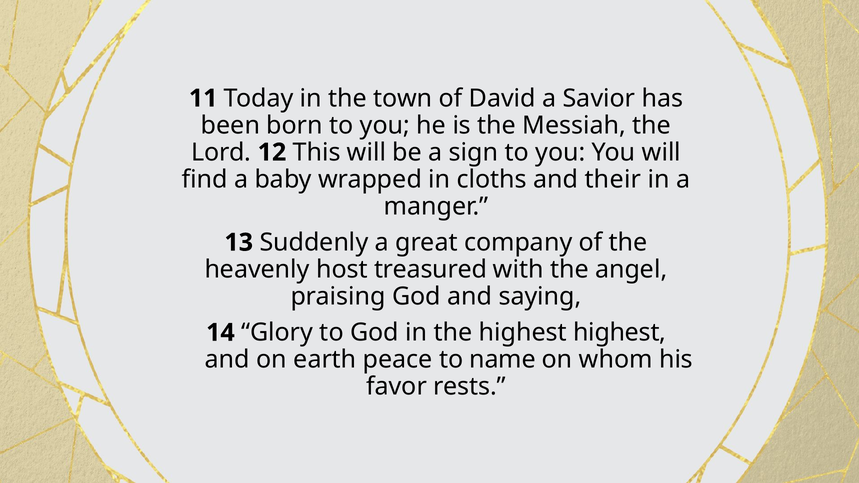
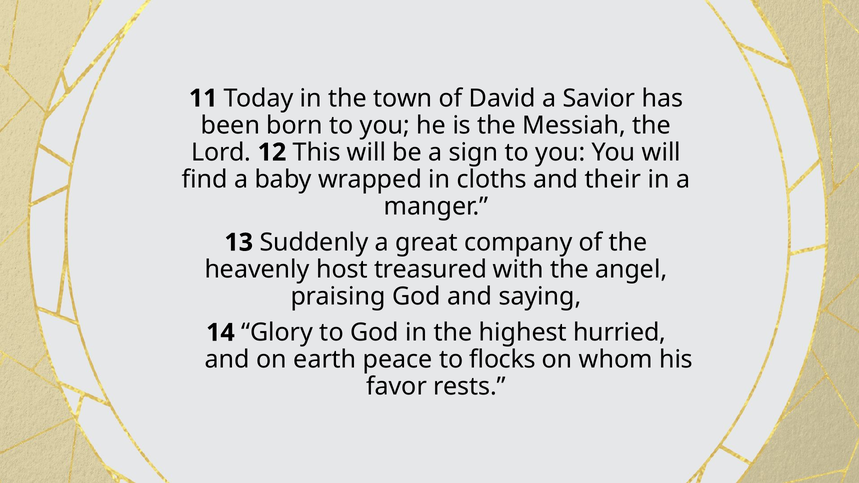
highest highest: highest -> hurried
name: name -> flocks
